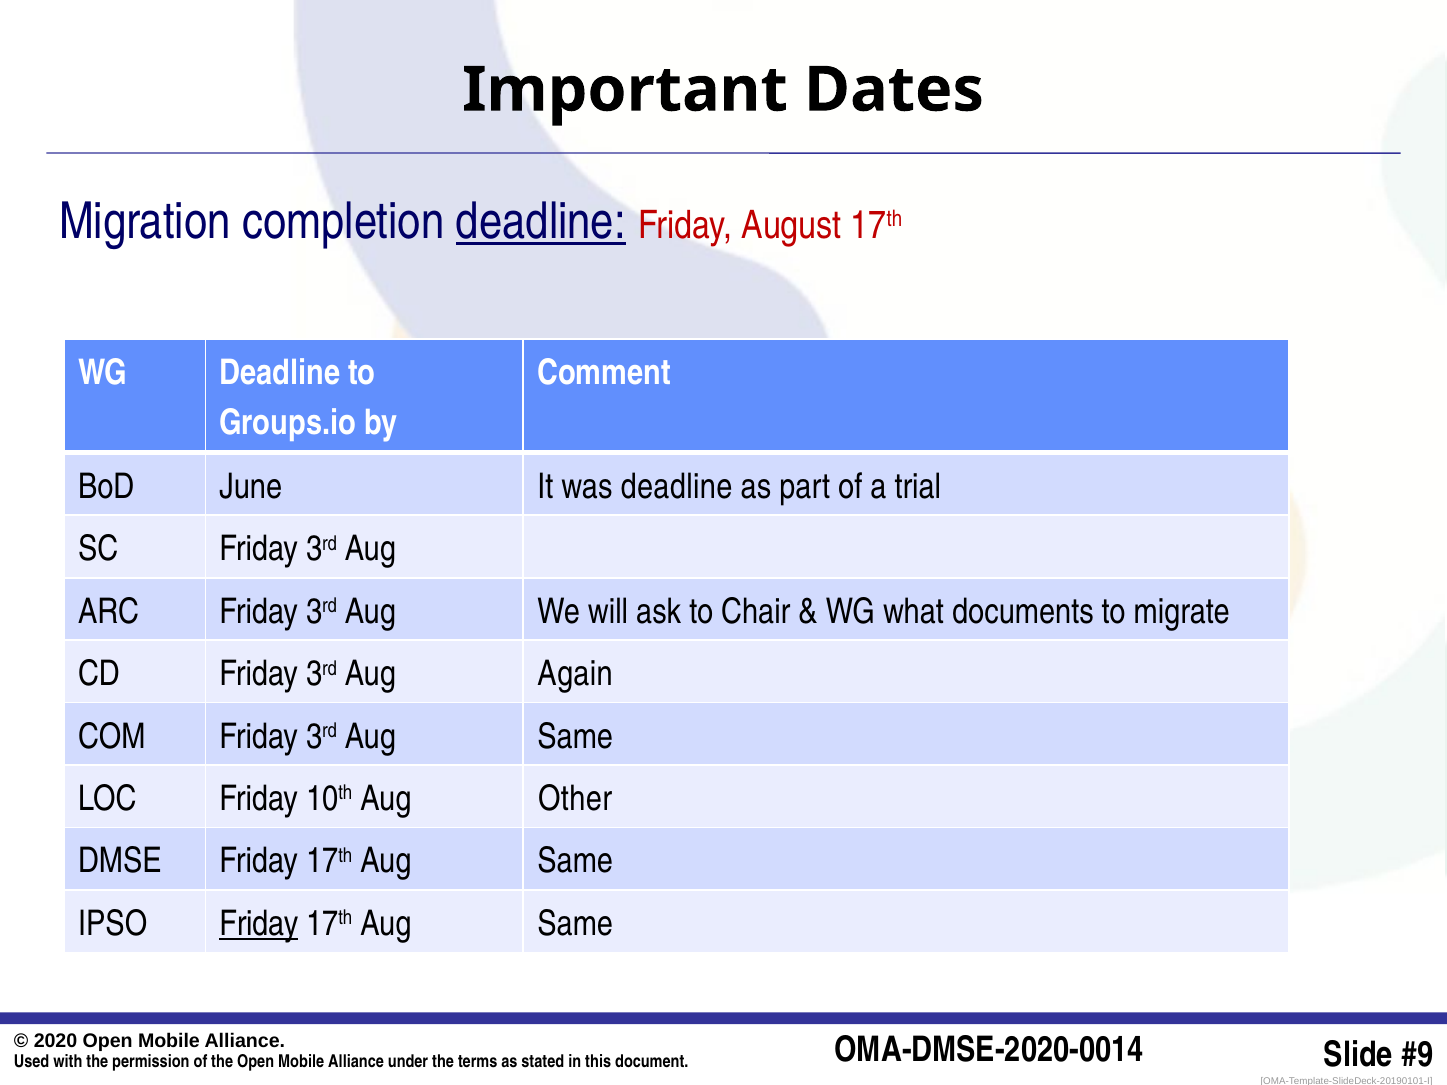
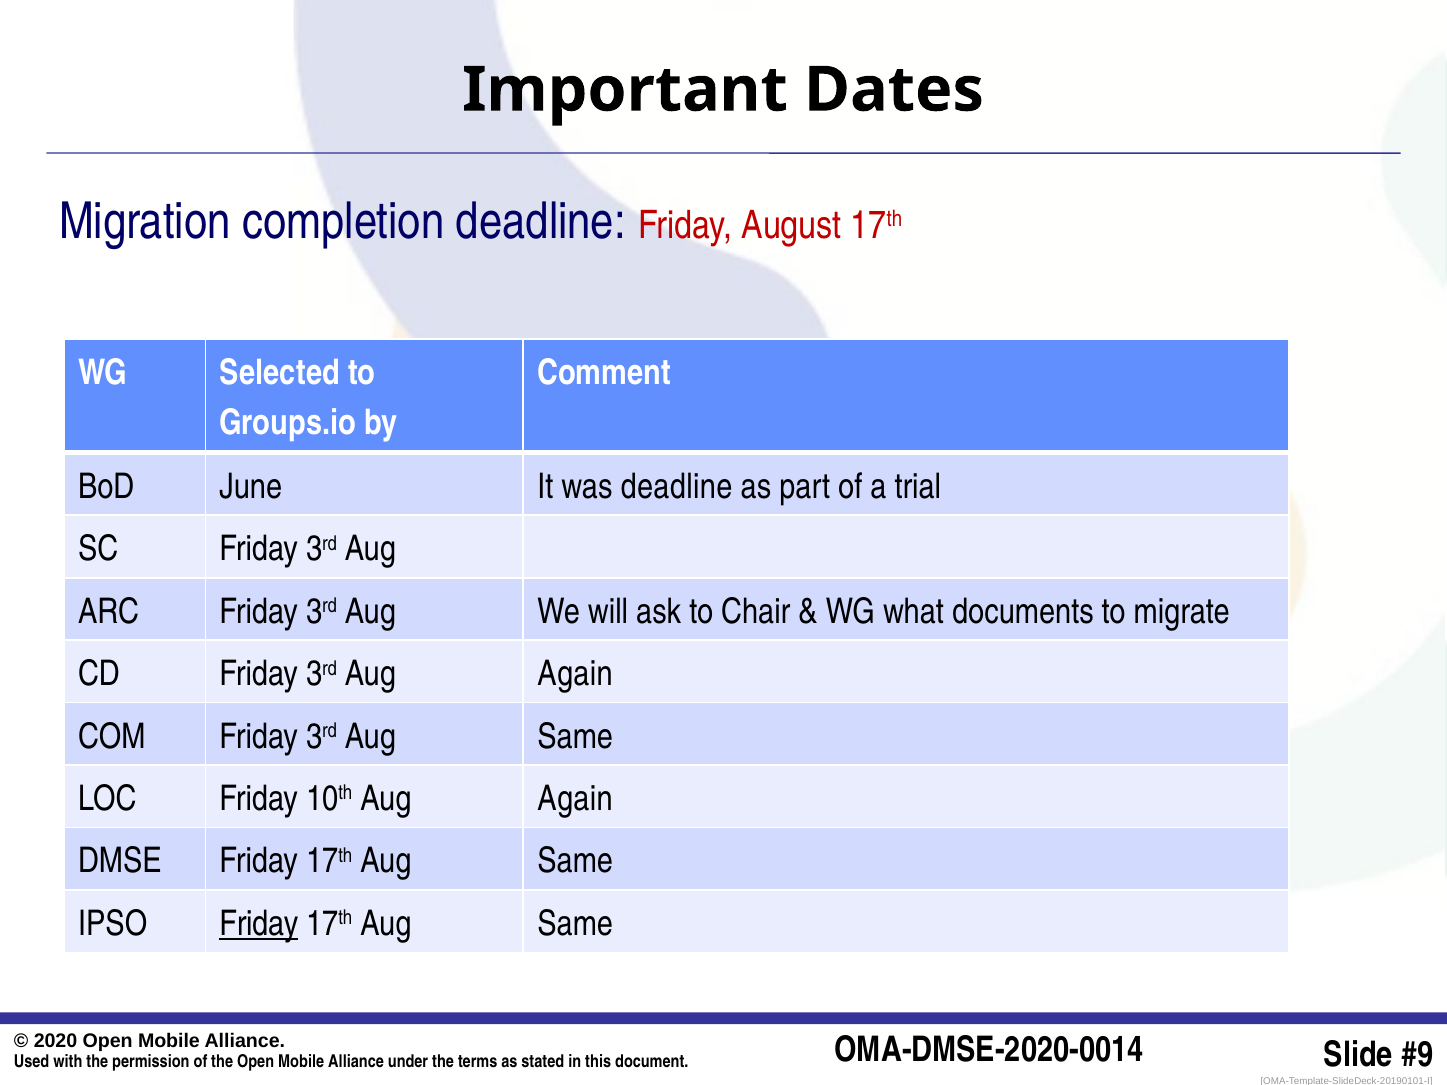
deadline at (541, 222) underline: present -> none
WG Deadline: Deadline -> Selected
10th Aug Other: Other -> Again
